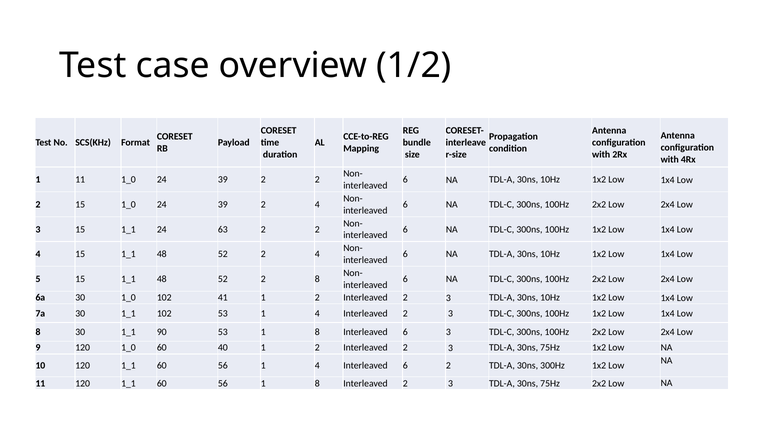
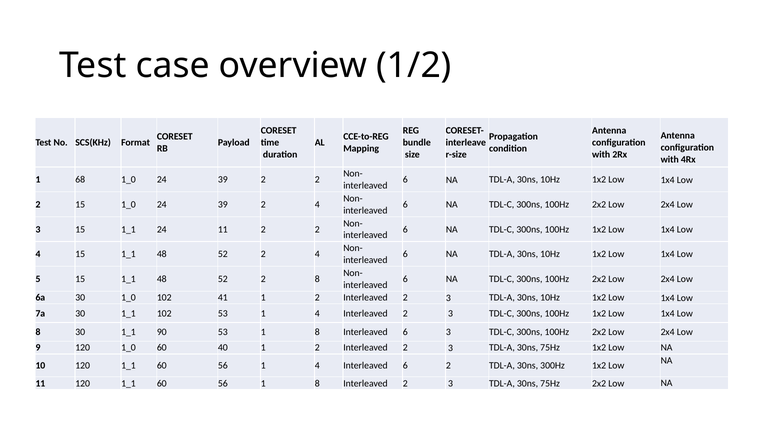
1 11: 11 -> 68
24 63: 63 -> 11
